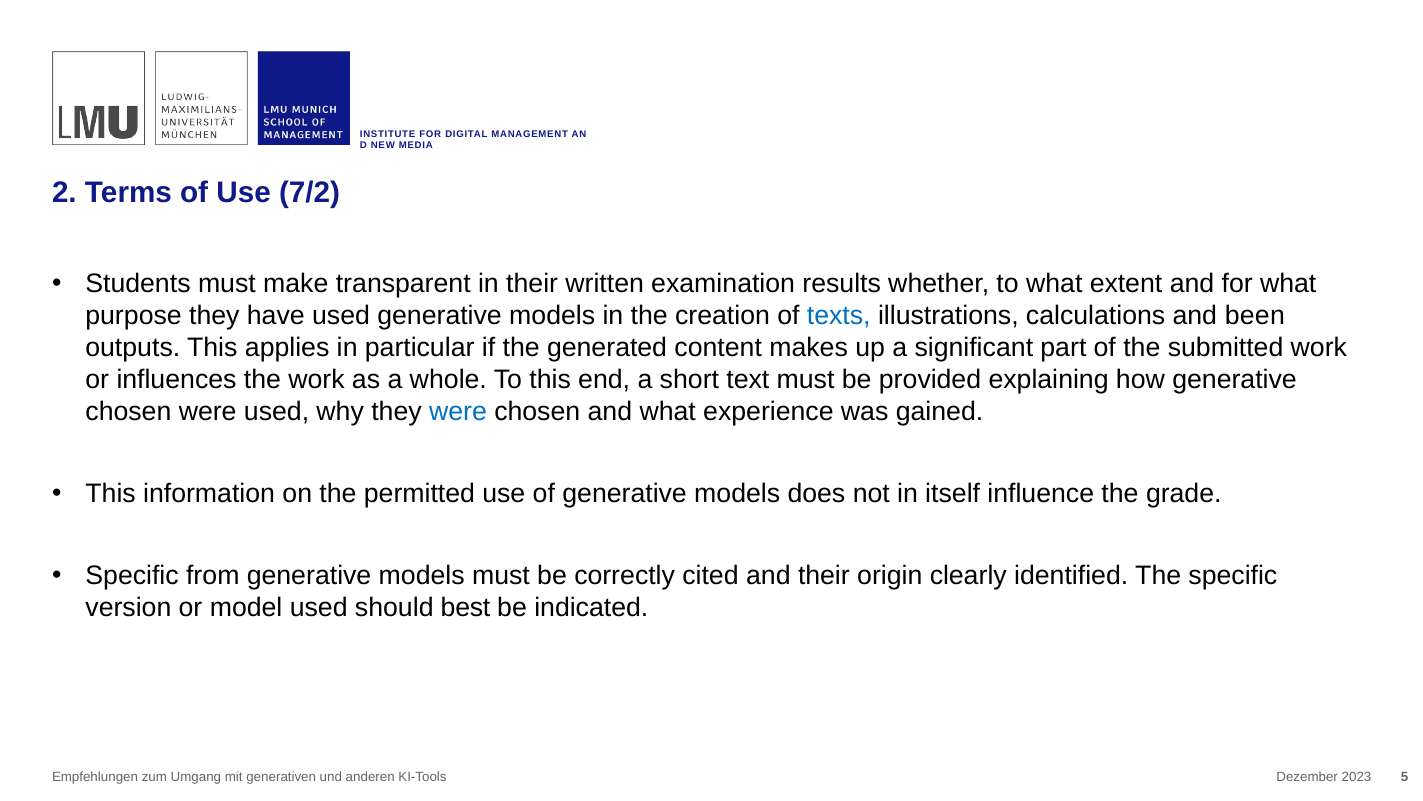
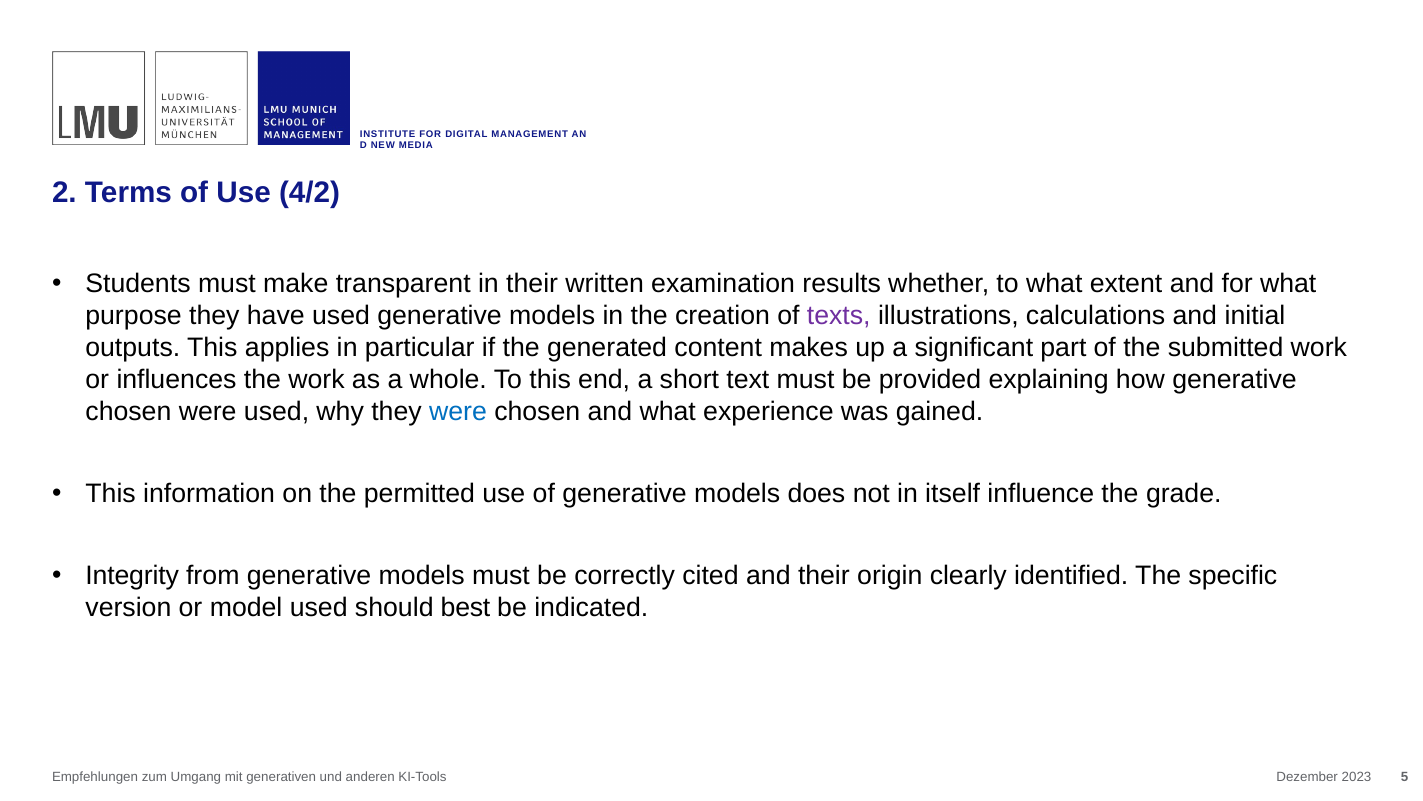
7/2: 7/2 -> 4/2
texts colour: blue -> purple
been: been -> initial
Specific at (132, 575): Specific -> Integrity
